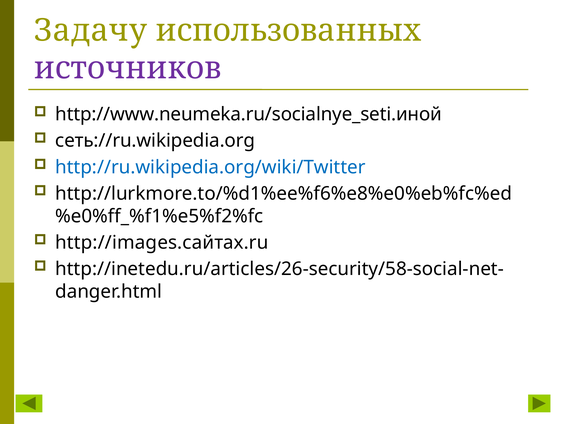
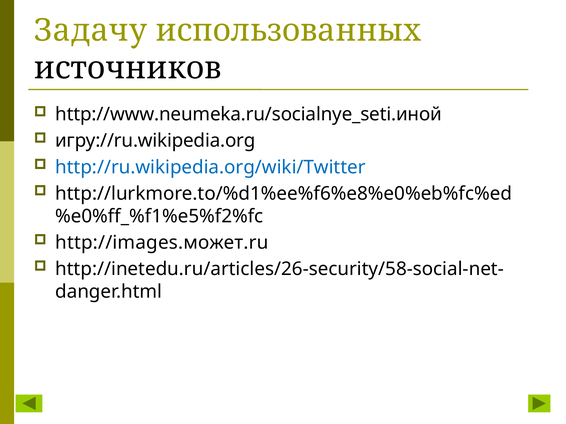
источников colour: purple -> black
сеть://ru.wikipedia.org: сеть://ru.wikipedia.org -> игру://ru.wikipedia.org
http://images.сайтах.ru: http://images.сайтах.ru -> http://images.может.ru
